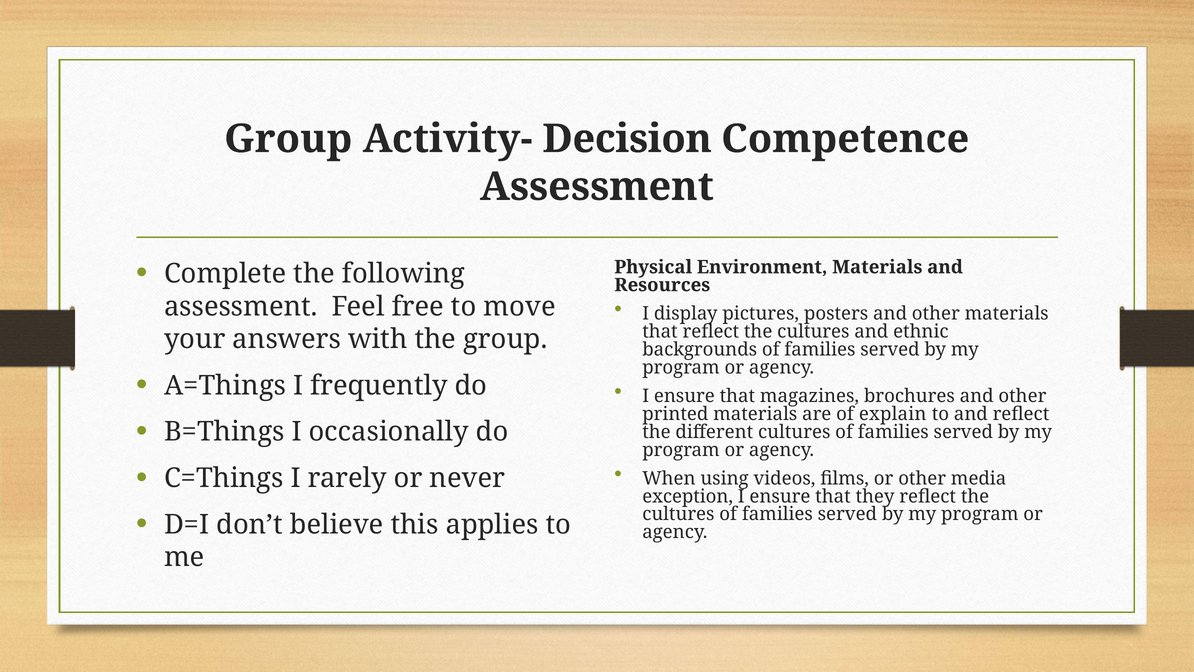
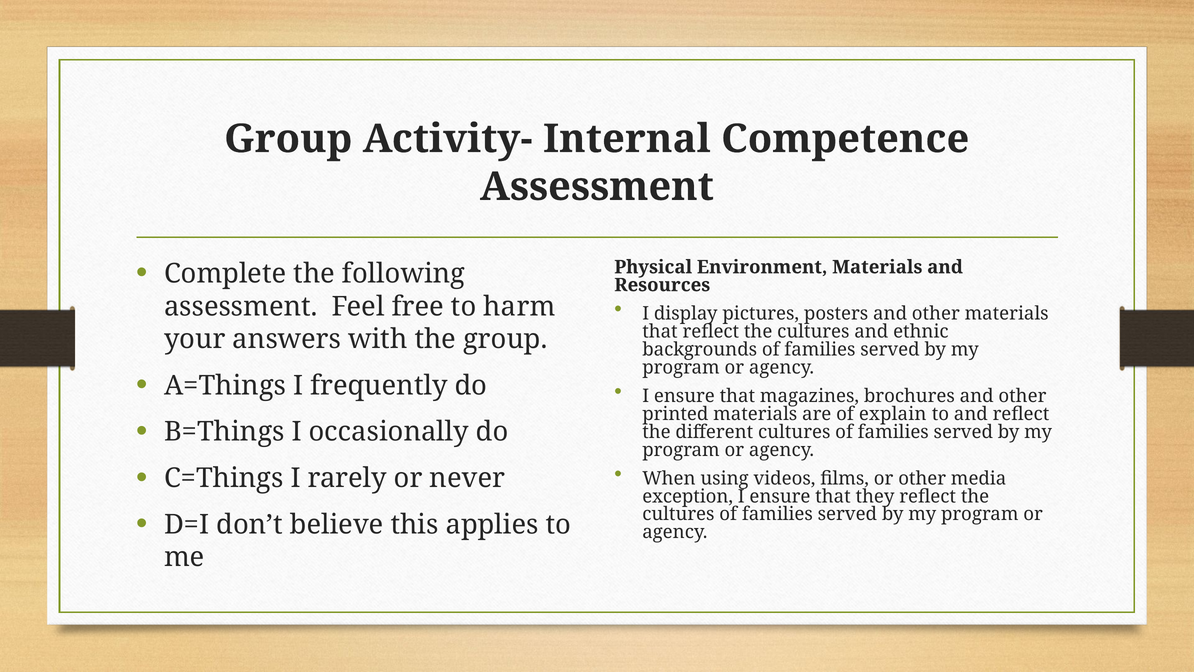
Decision: Decision -> Internal
move: move -> harm
